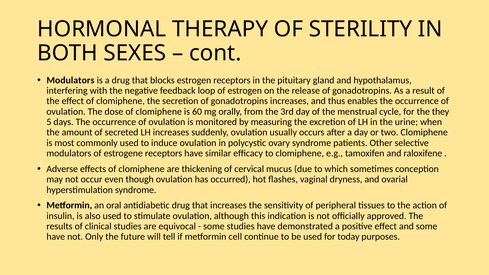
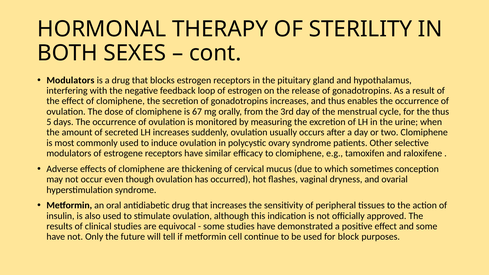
60: 60 -> 67
the they: they -> thus
today: today -> block
